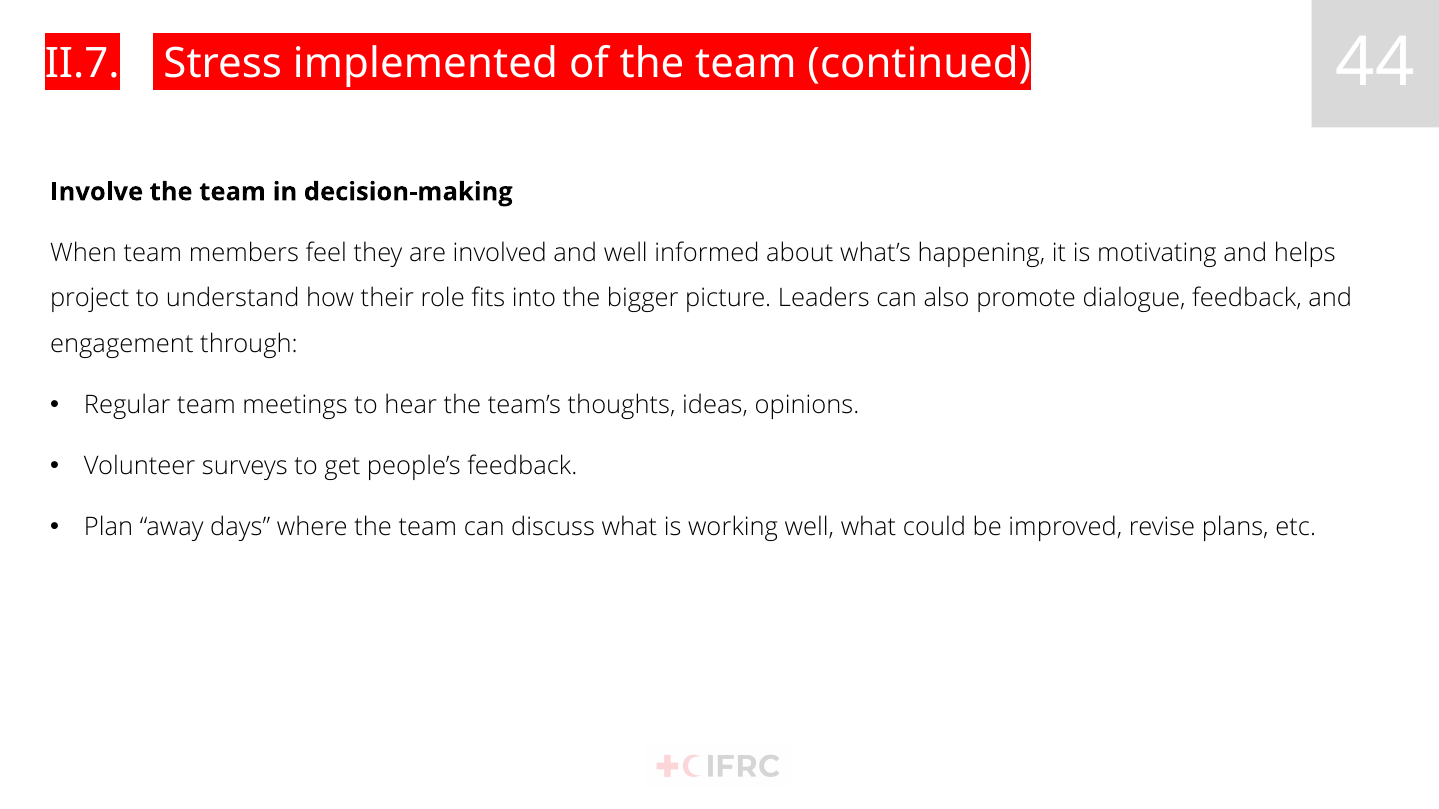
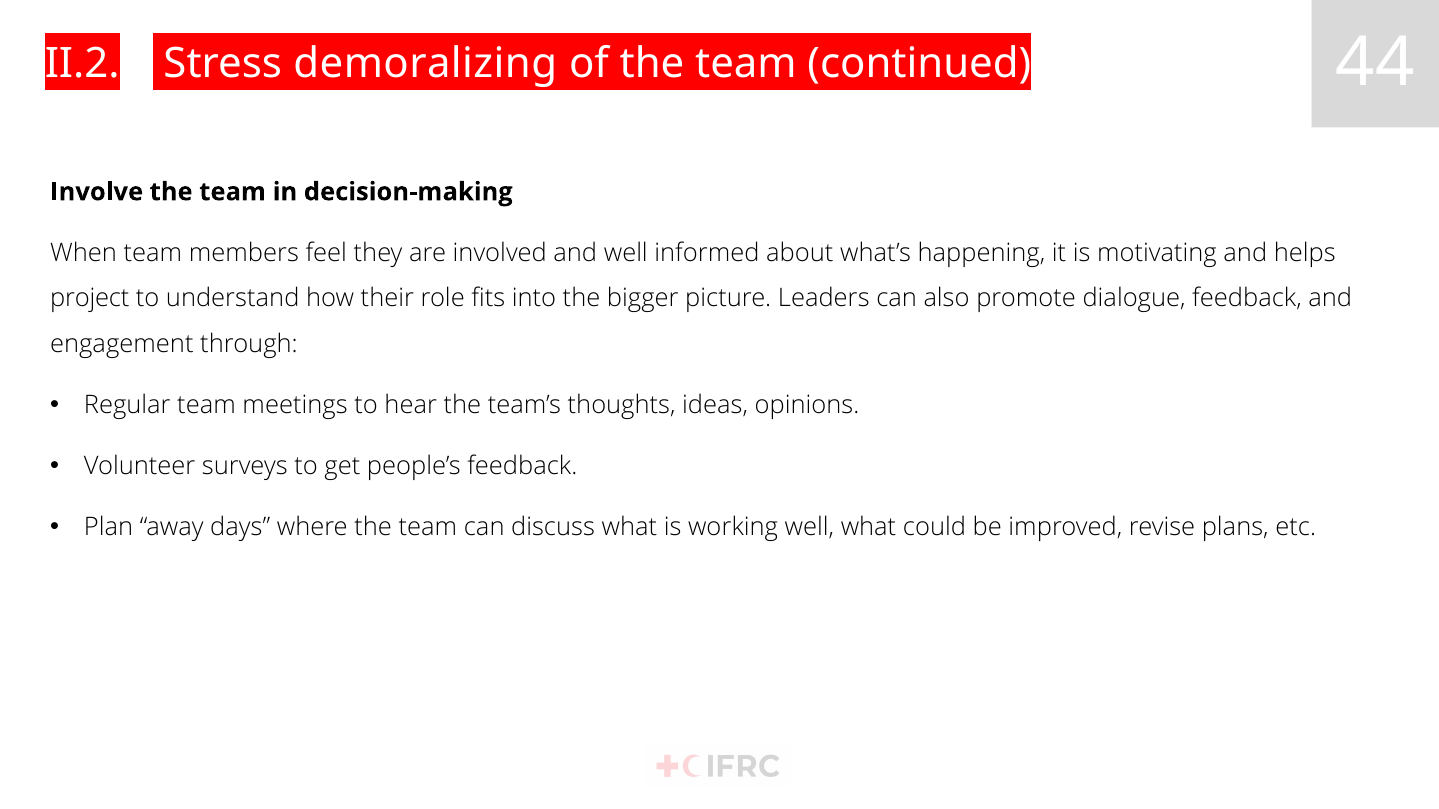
II.7: II.7 -> II.2
implemented: implemented -> demoralizing
